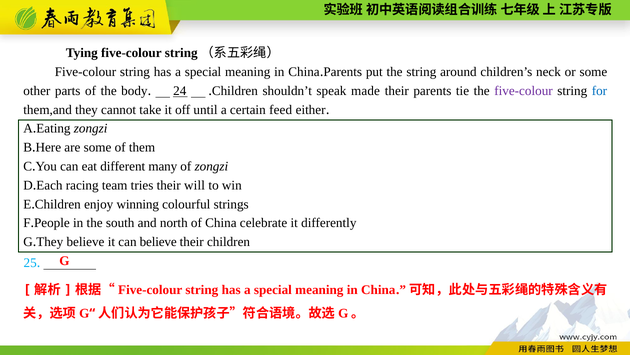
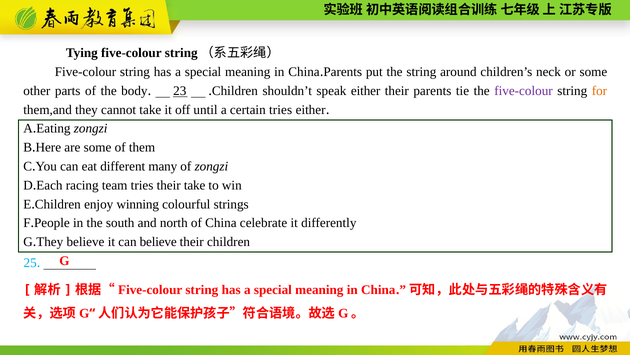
24: 24 -> 23
speak made: made -> either
for colour: blue -> orange
certain feed: feed -> tries
their will: will -> take
